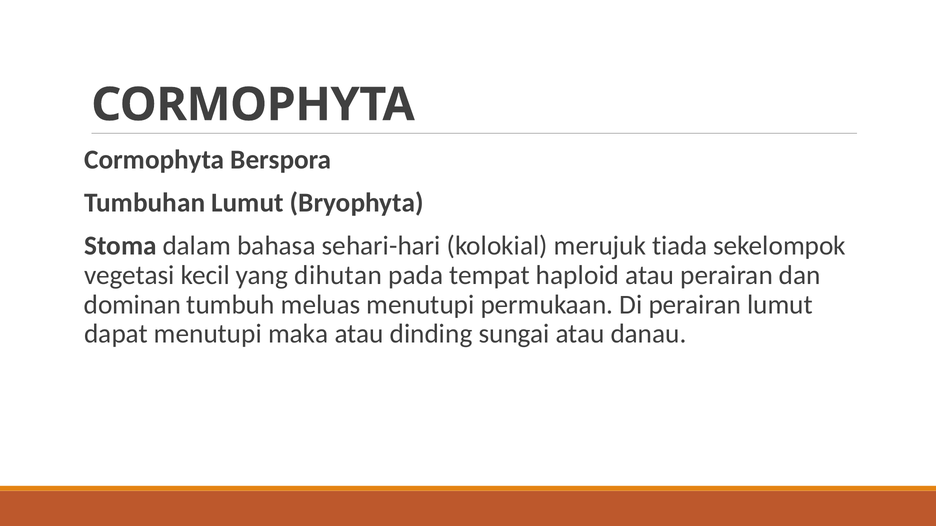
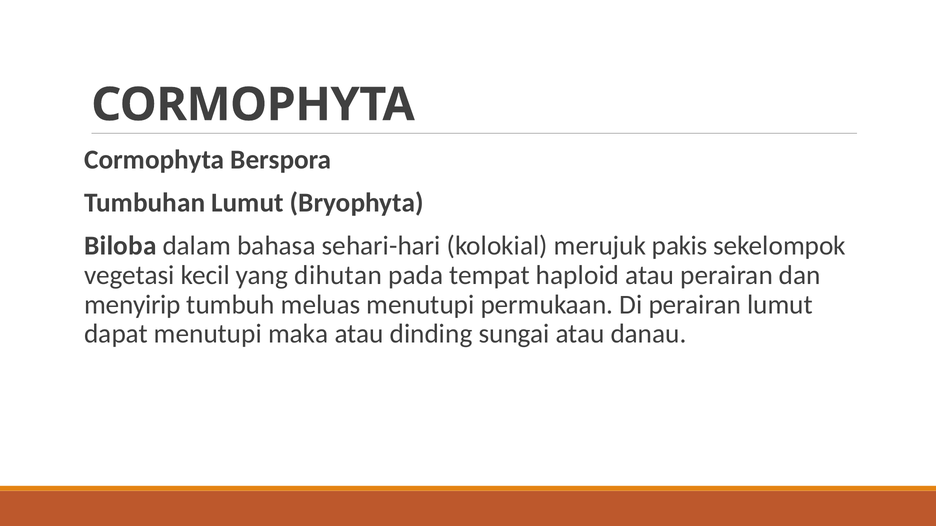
Stoma: Stoma -> Biloba
tiada: tiada -> pakis
dominan: dominan -> menyirip
